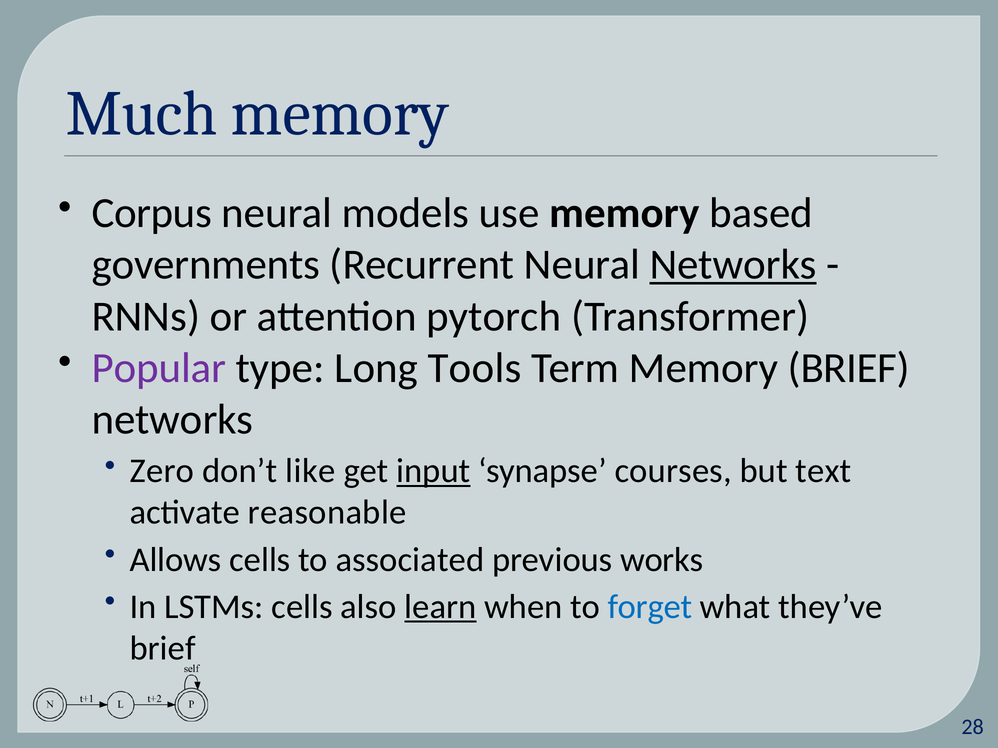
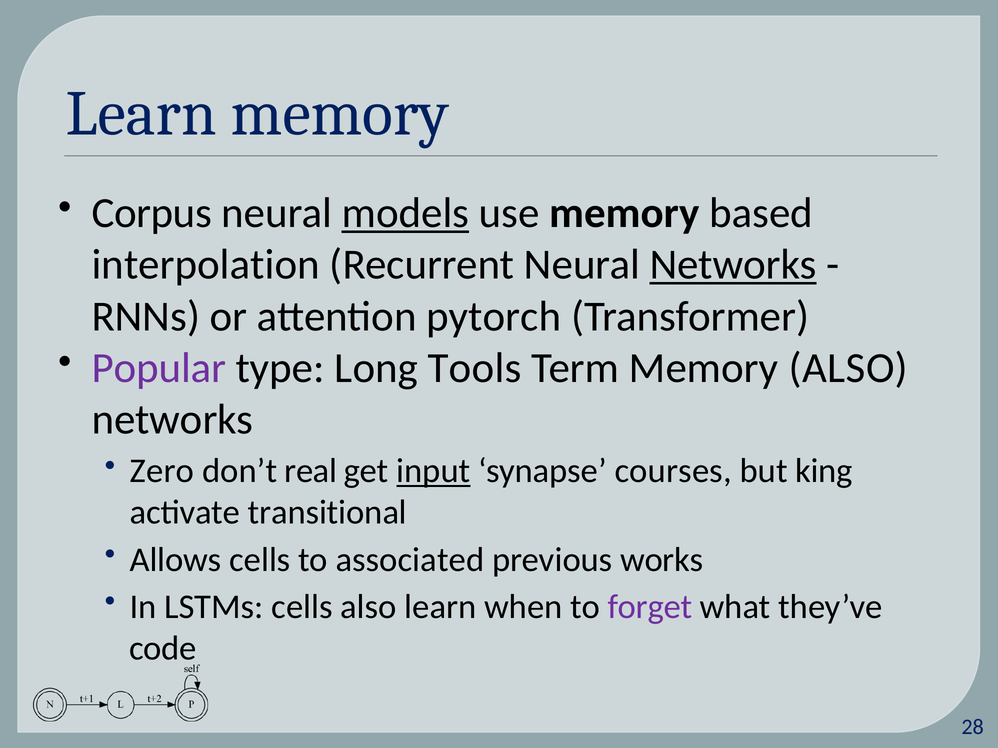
Much at (142, 114): Much -> Learn
models underline: none -> present
governments: governments -> interpolation
Memory BRIEF: BRIEF -> ALSO
like: like -> real
text: text -> king
reasonable: reasonable -> transitional
learn at (440, 607) underline: present -> none
forget colour: blue -> purple
brief at (163, 649): brief -> code
